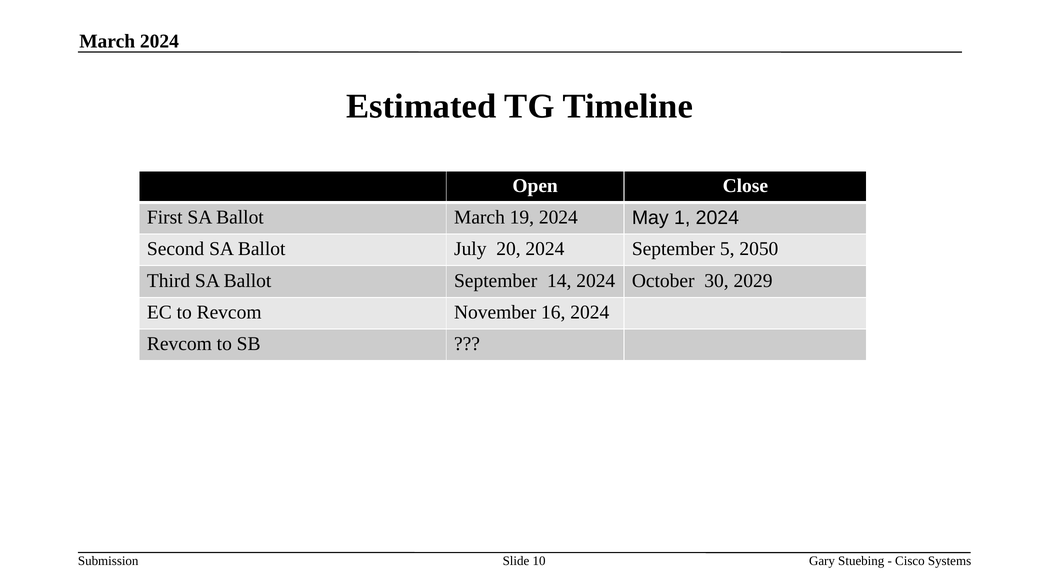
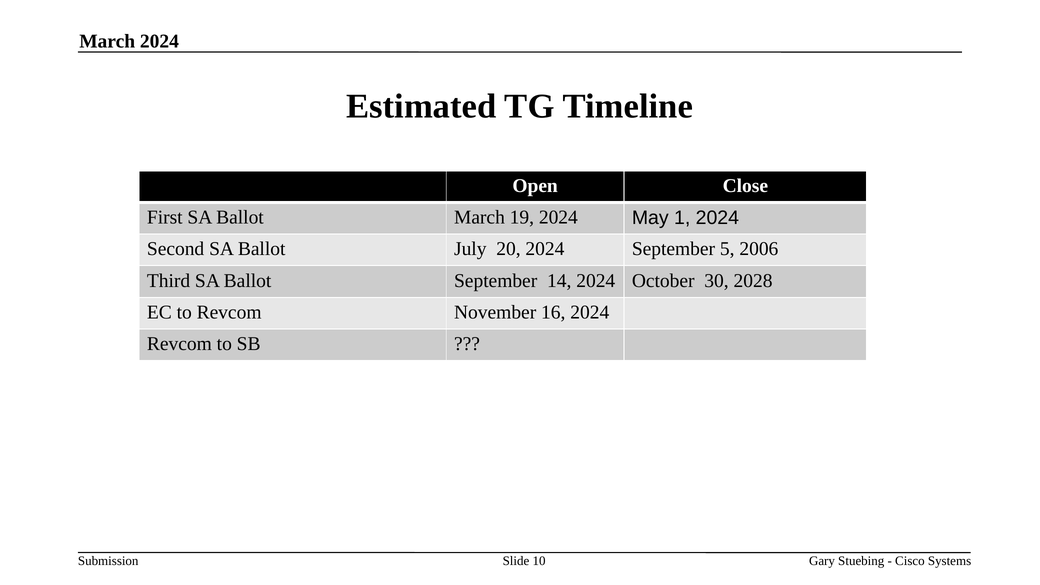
2050: 2050 -> 2006
2029: 2029 -> 2028
